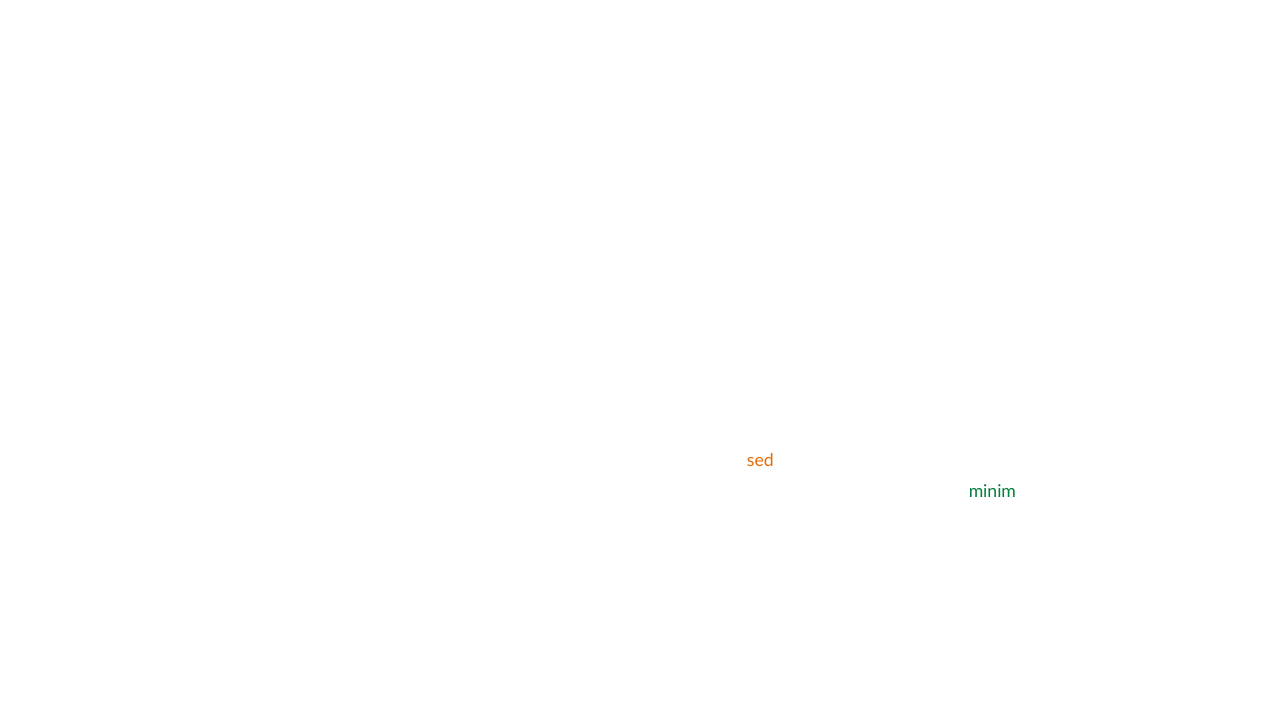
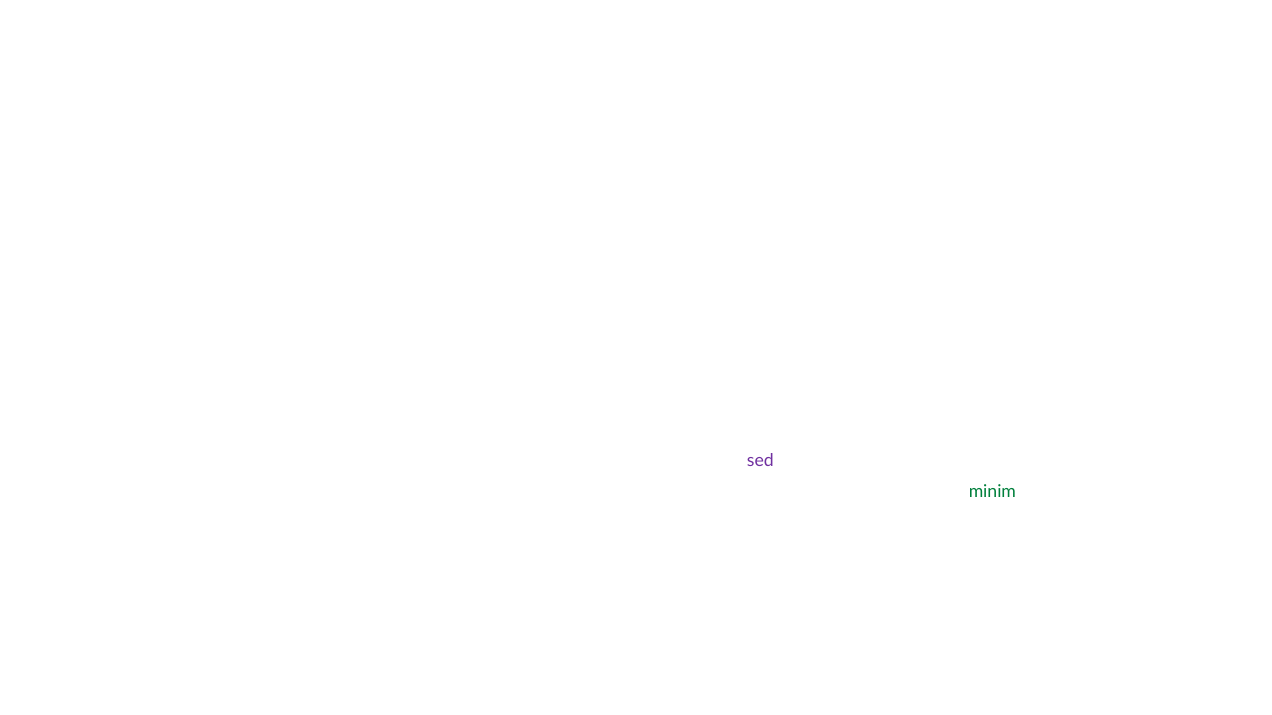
sed colour: orange -> purple
